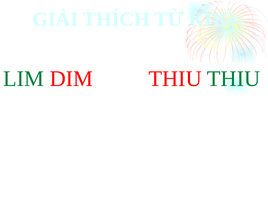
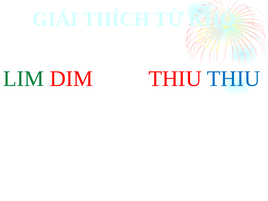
THIU at (234, 79) colour: green -> blue
